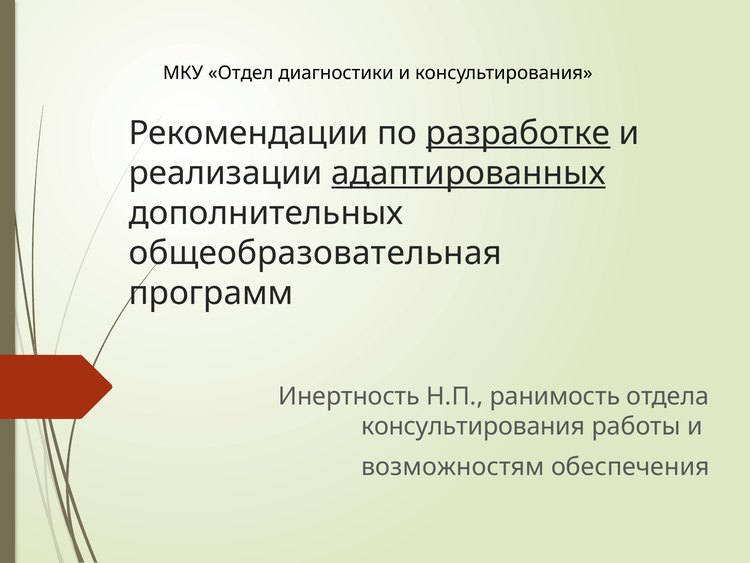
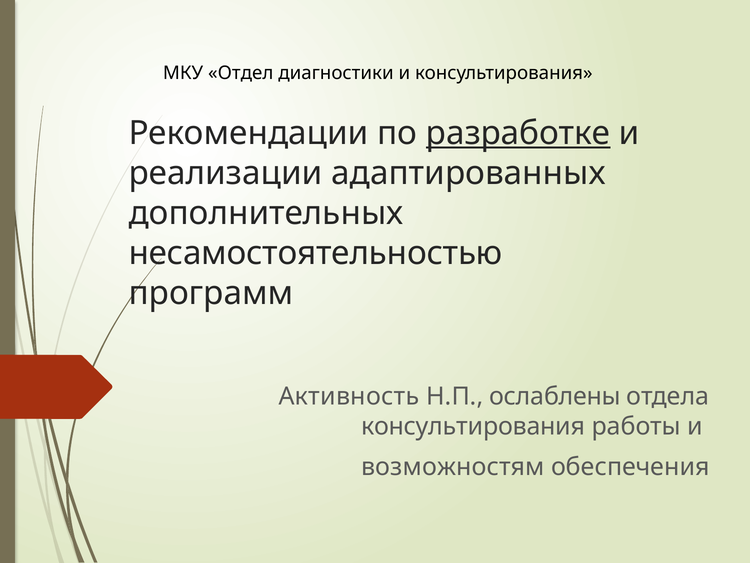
адаптированных underline: present -> none
общеобразовательная: общеобразовательная -> несамостоятельностью
Инертность: Инертность -> Активность
ранимость: ранимость -> ослаблены
